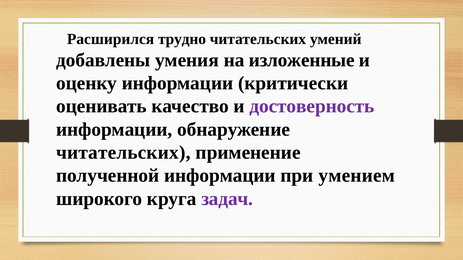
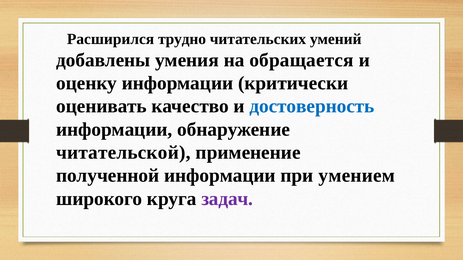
изложенные: изложенные -> обращается
достоверность colour: purple -> blue
читательских at (123, 153): читательских -> читательской
